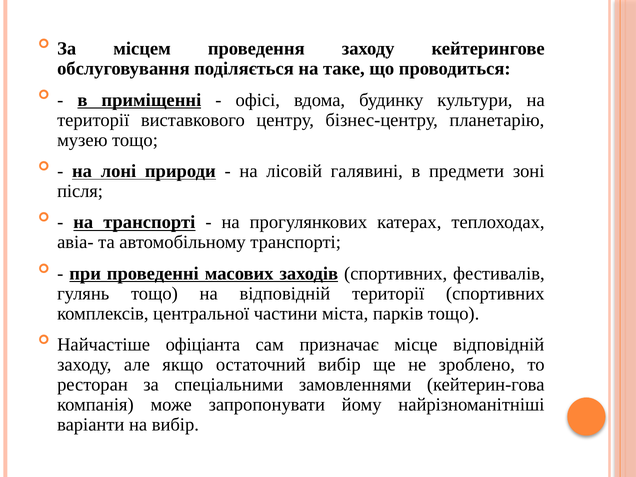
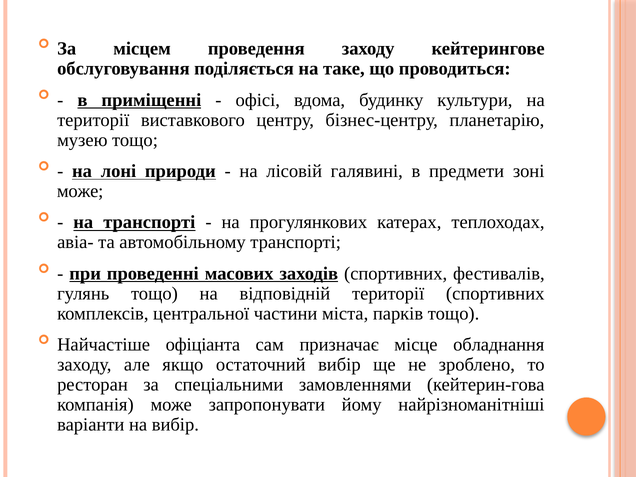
після at (80, 191): після -> може
місце відповідній: відповідній -> обладнання
